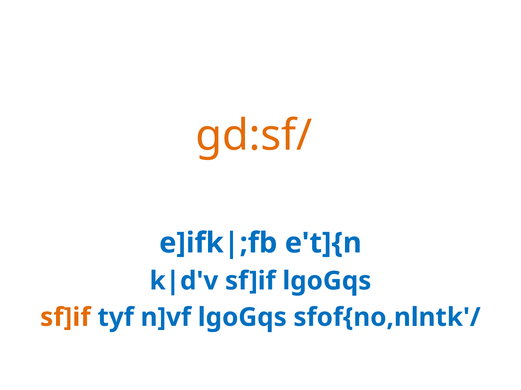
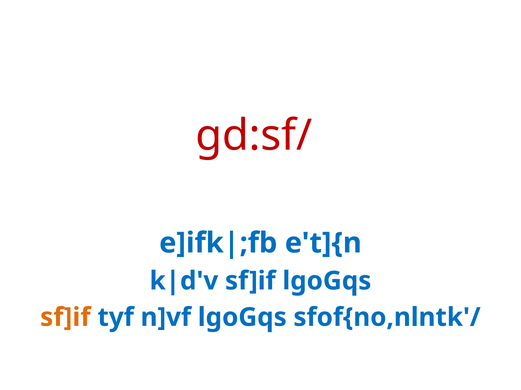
gd:sf/ colour: orange -> red
